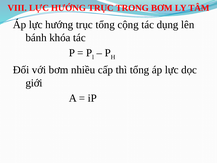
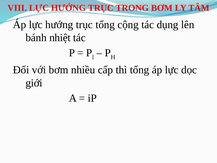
khóa: khóa -> nhiệt
